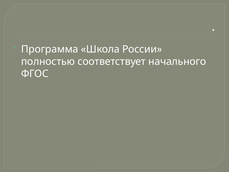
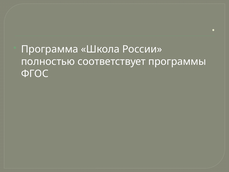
начального: начального -> программы
